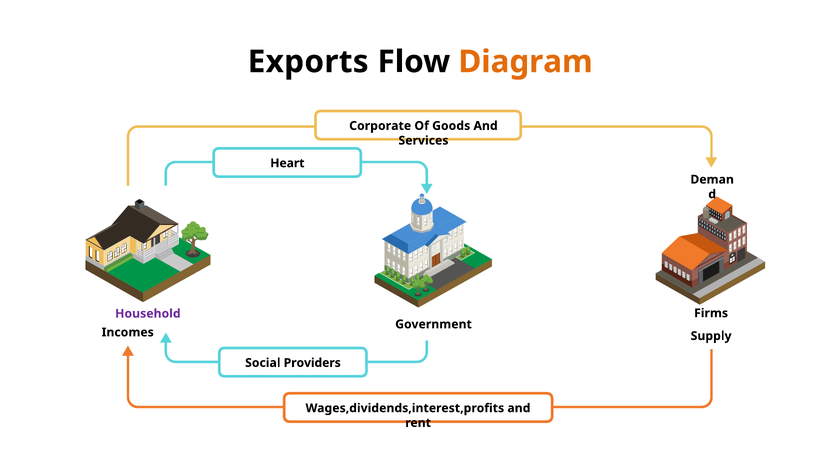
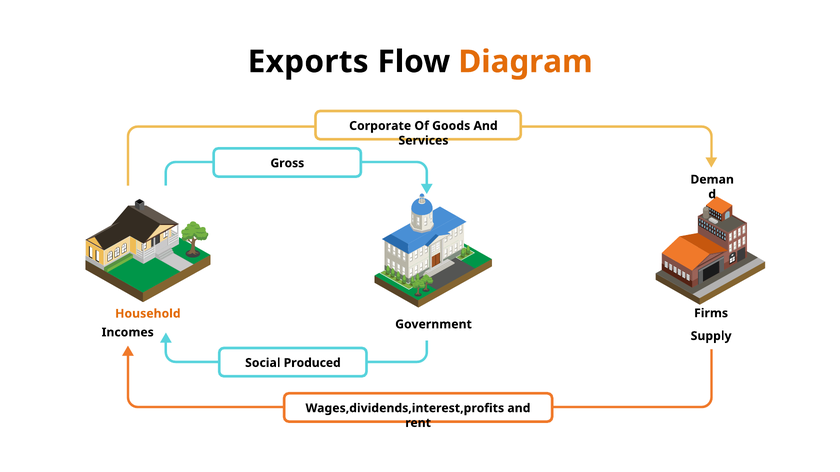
Heart: Heart -> Gross
Household colour: purple -> orange
Providers: Providers -> Produced
